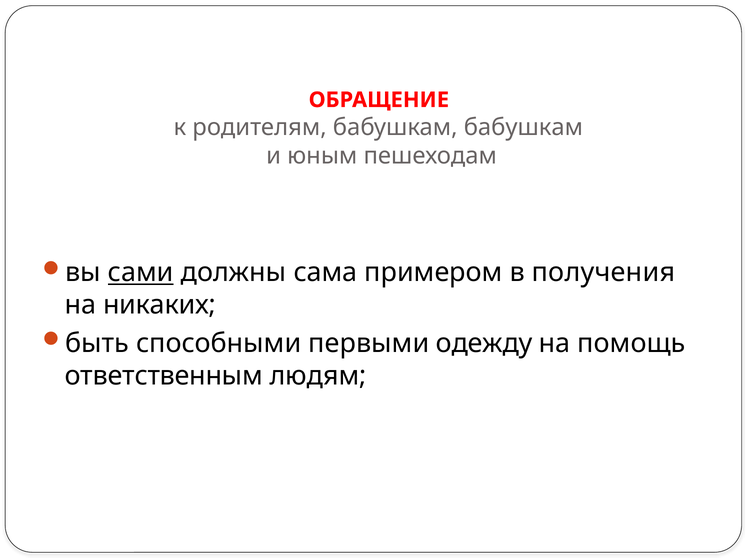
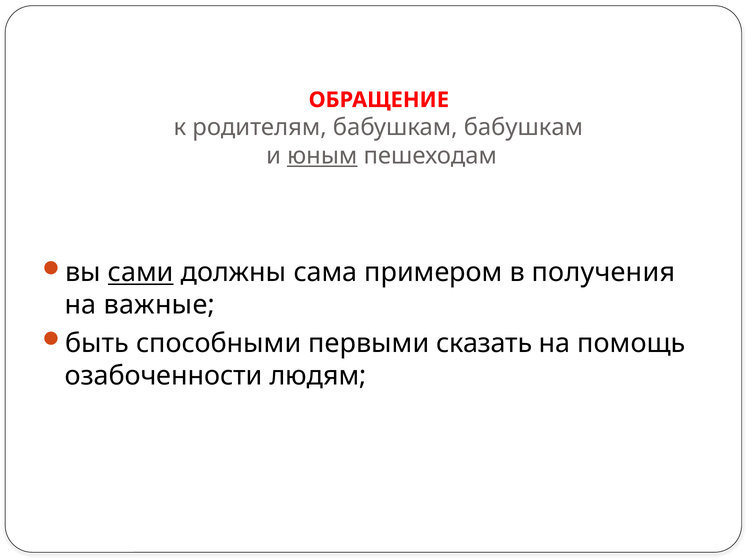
юным underline: none -> present
никаких: никаких -> важные
одежду: одежду -> сказать
ответственным: ответственным -> озабоченности
